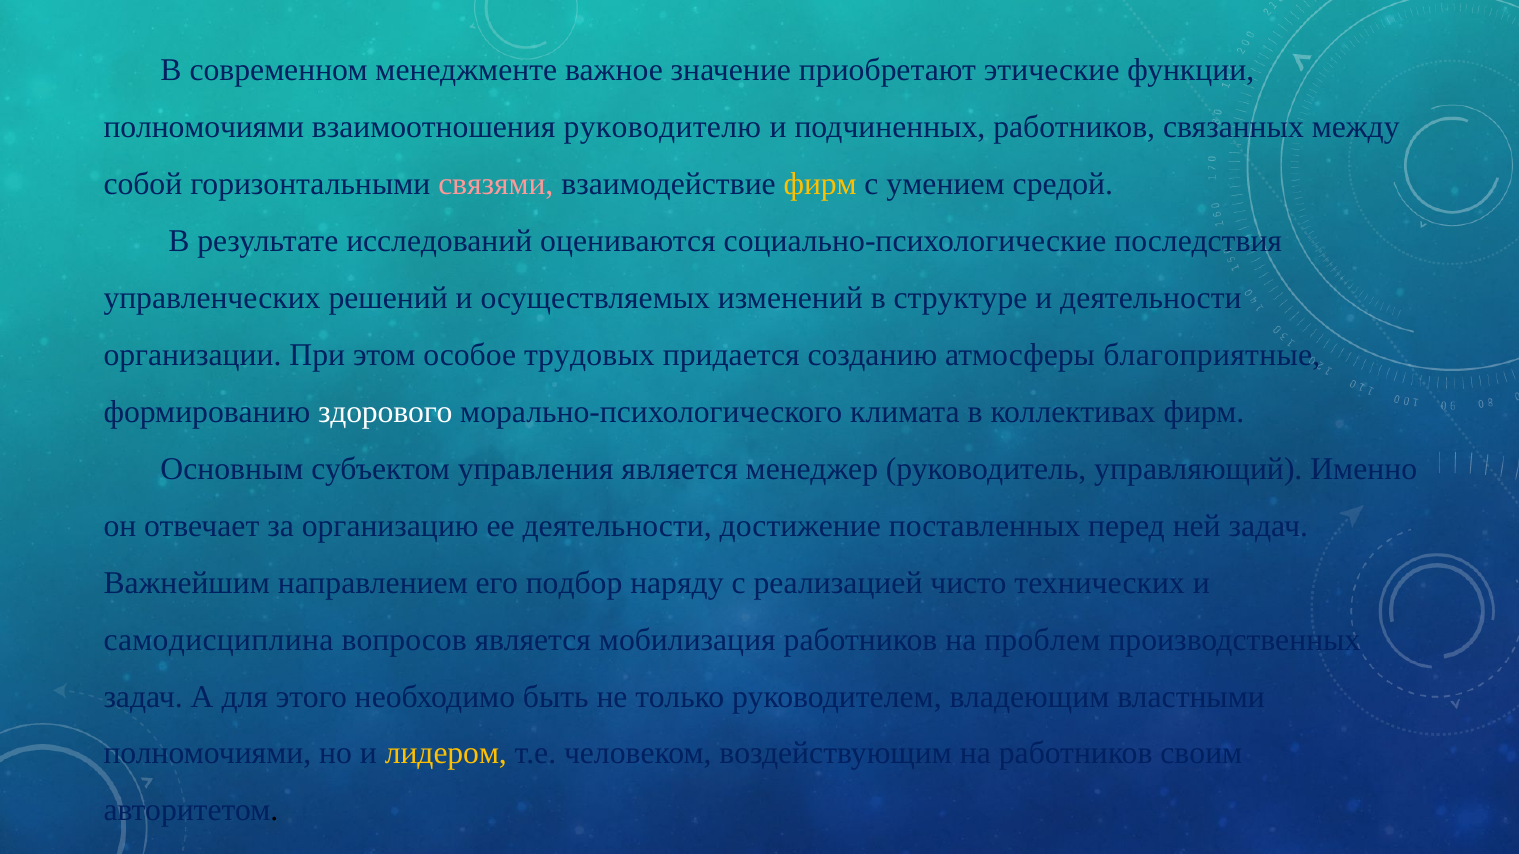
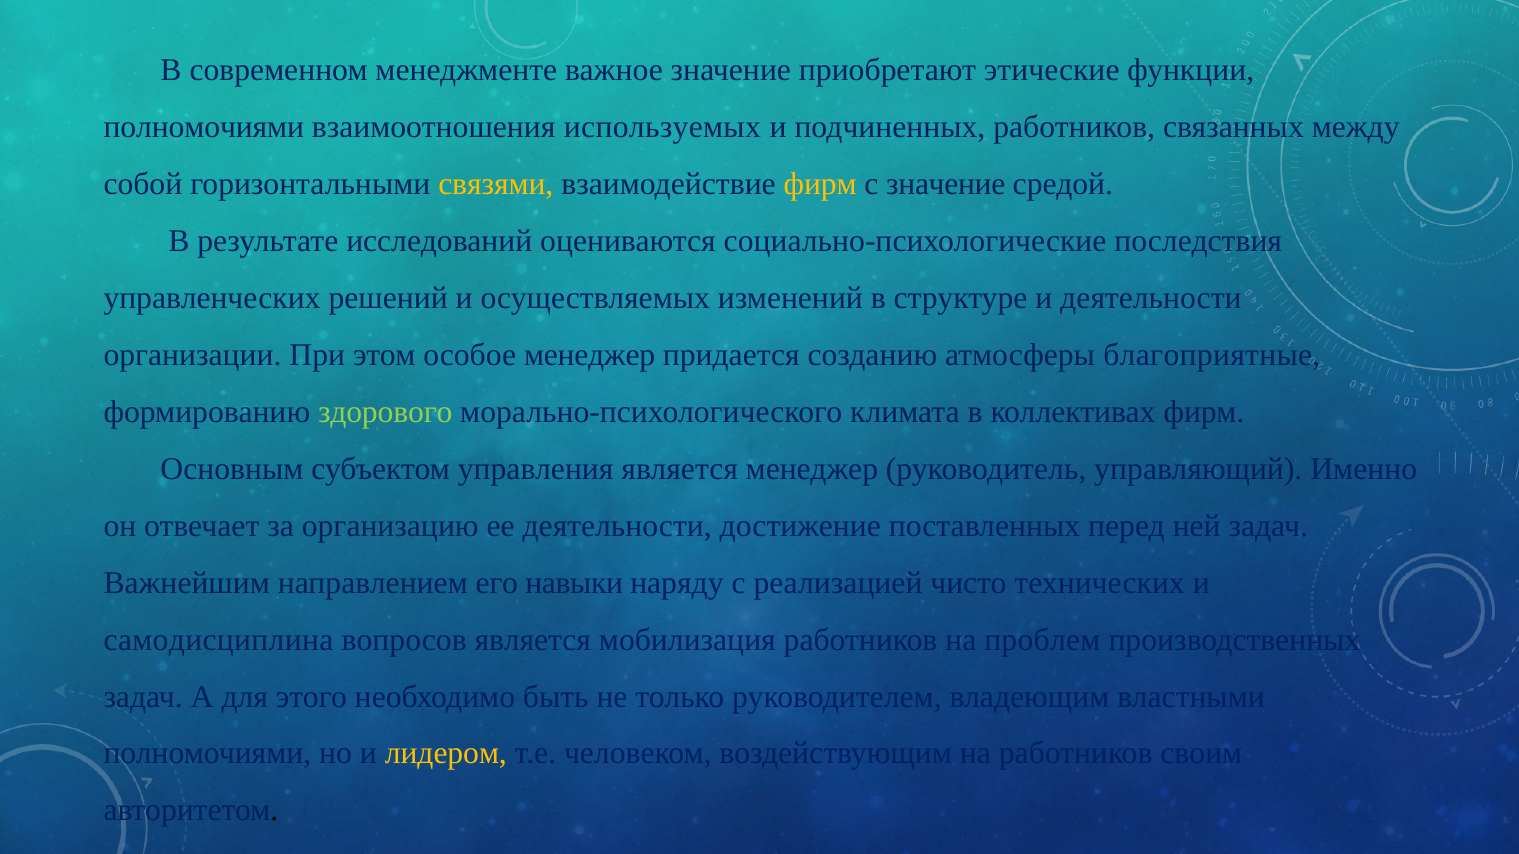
руководителю: руководителю -> используемых
связями colour: pink -> yellow
с умением: умением -> значение
особое трудовых: трудовых -> менеджер
здорового colour: white -> light green
подбор: подбор -> навыки
